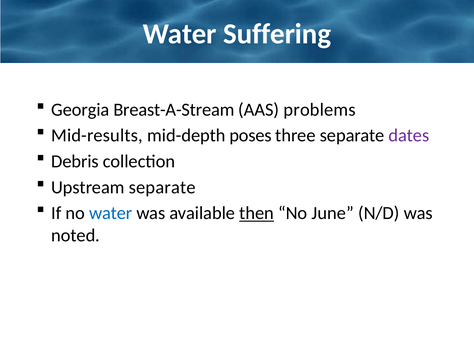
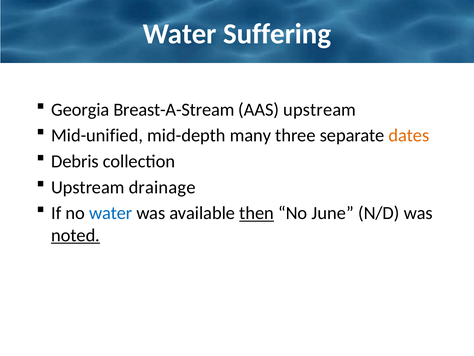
AAS problems: problems -> upstream
Mid-results: Mid-results -> Mid-unified
poses: poses -> many
dates colour: purple -> orange
Upstream separate: separate -> drainage
noted underline: none -> present
